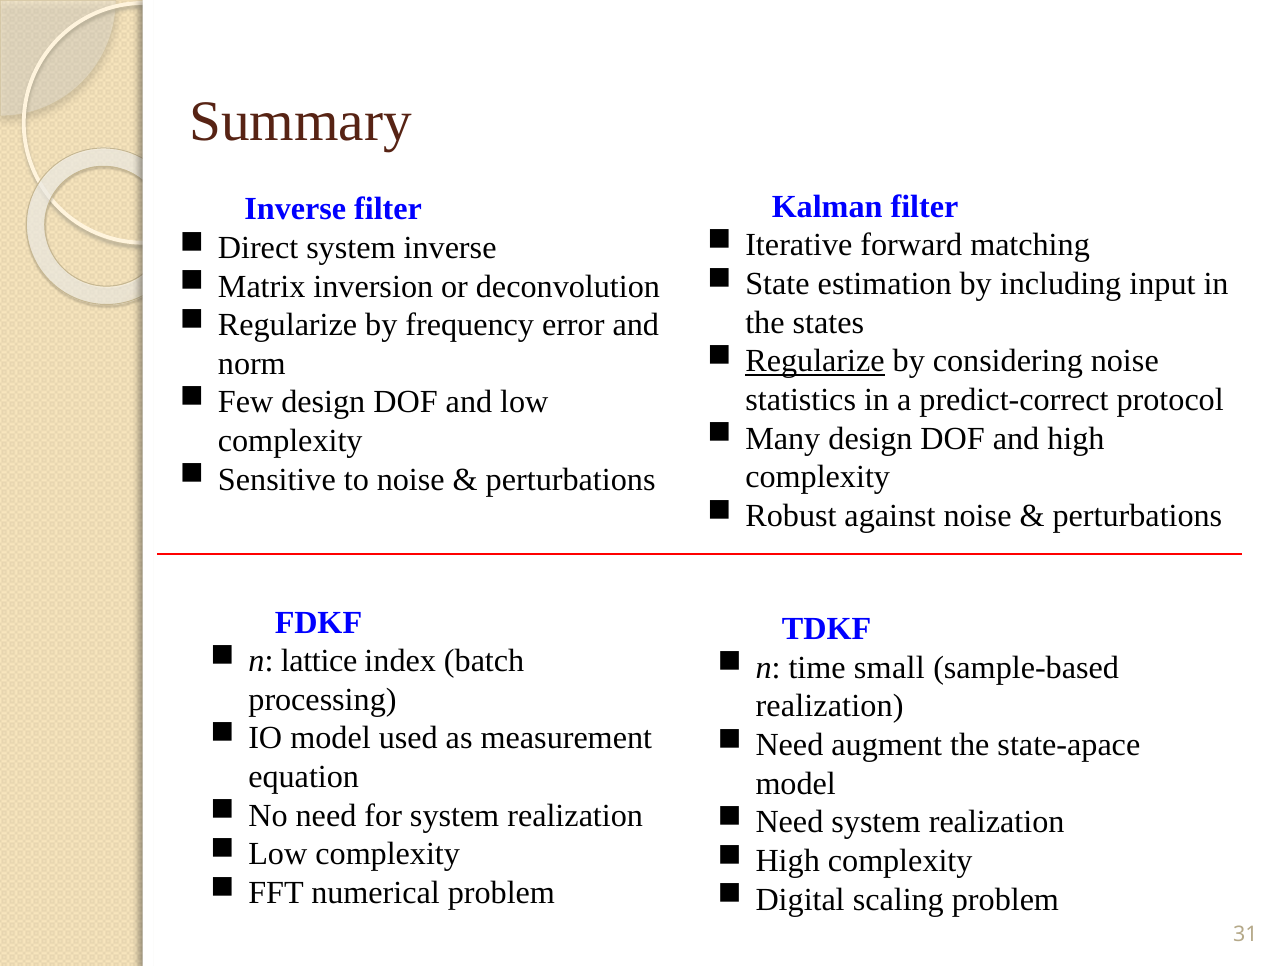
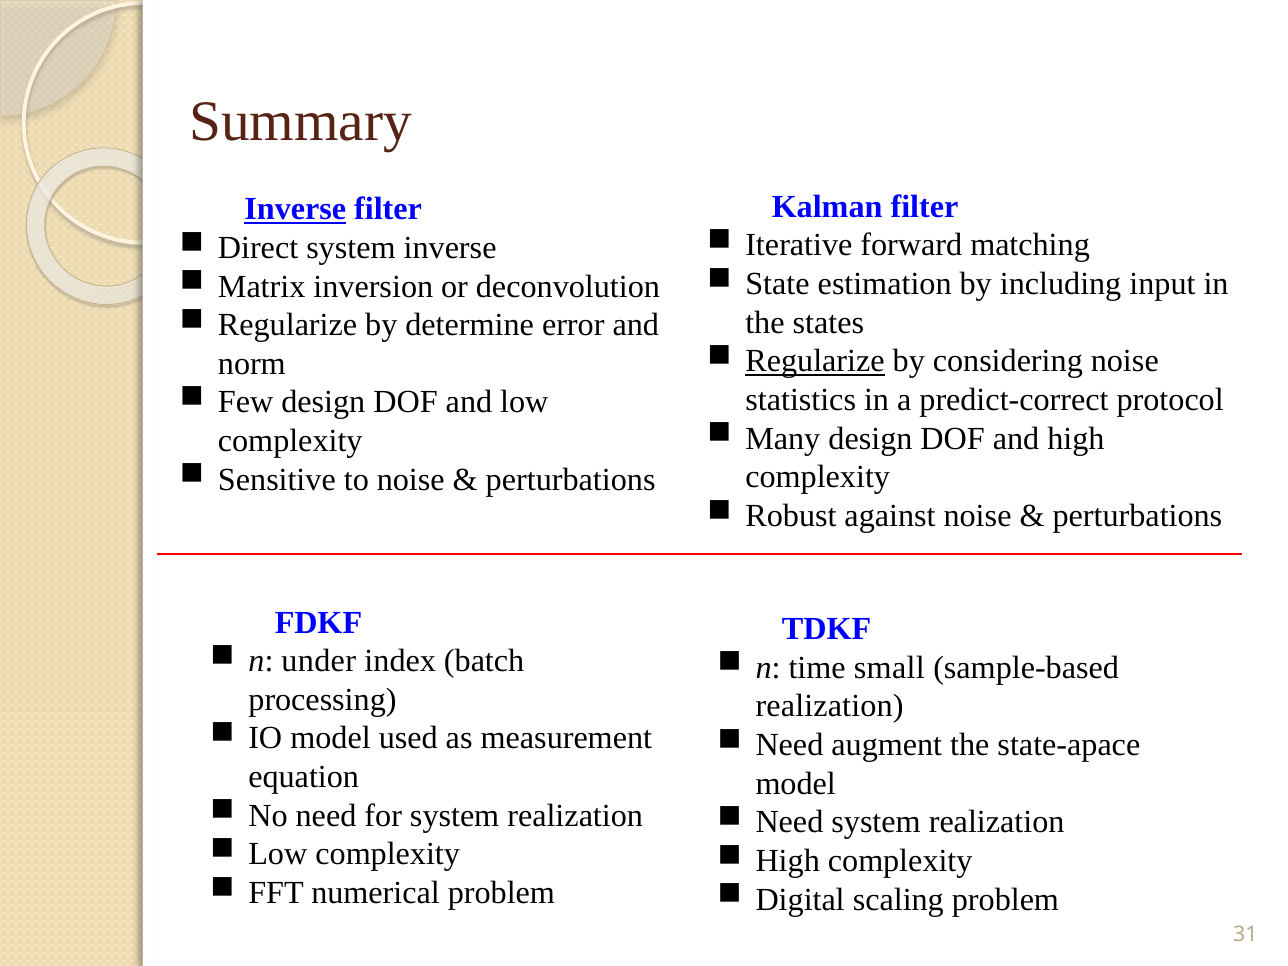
Inverse at (295, 209) underline: none -> present
frequency: frequency -> determine
lattice: lattice -> under
